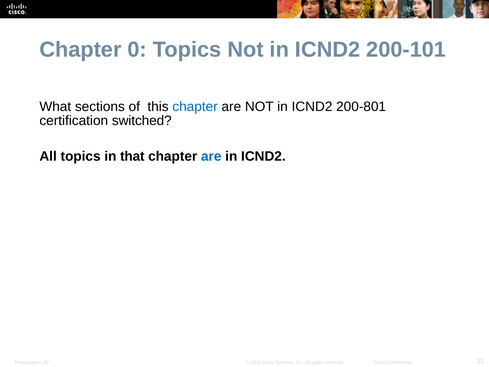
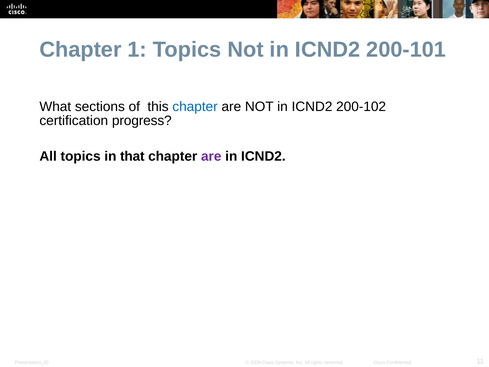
0: 0 -> 1
200-801: 200-801 -> 200-102
switched: switched -> progress
are at (211, 156) colour: blue -> purple
